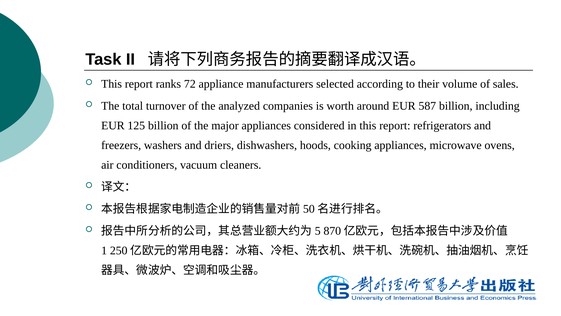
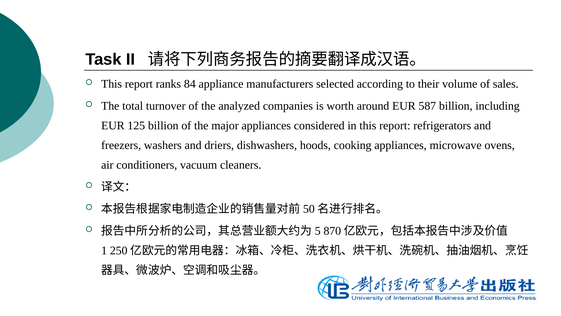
72: 72 -> 84
